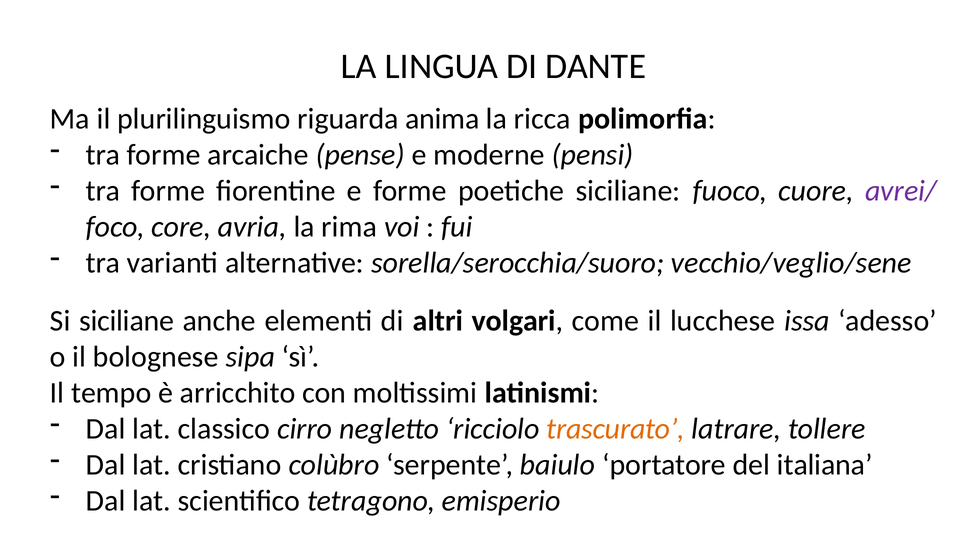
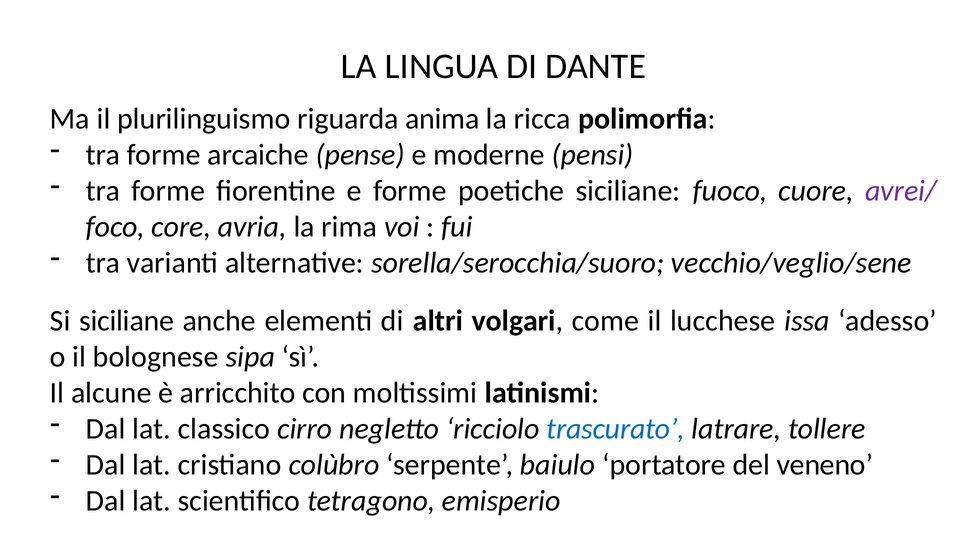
tempo: tempo -> alcune
trascurato colour: orange -> blue
italiana: italiana -> veneno
